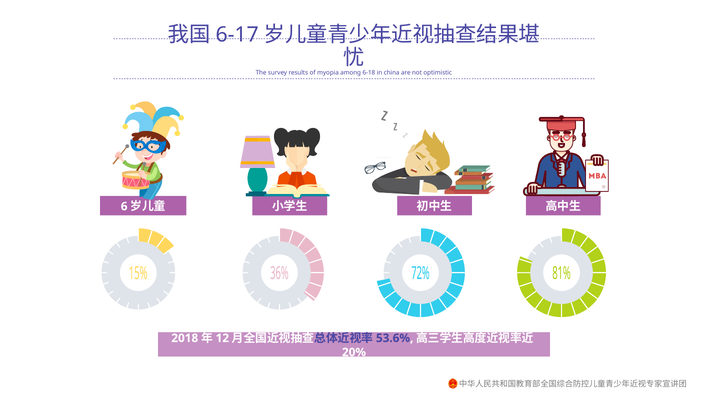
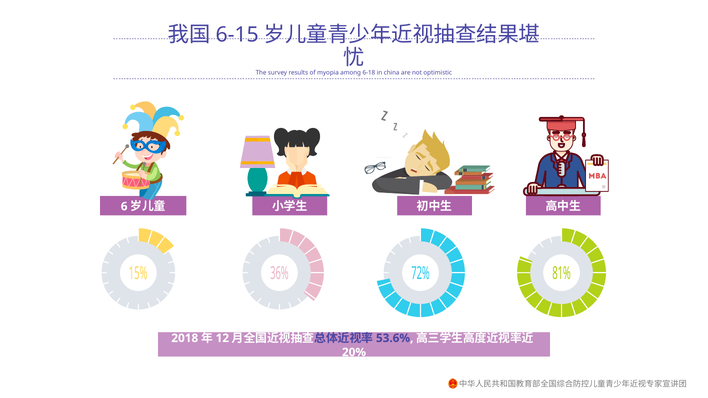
6-17: 6-17 -> 6-15
